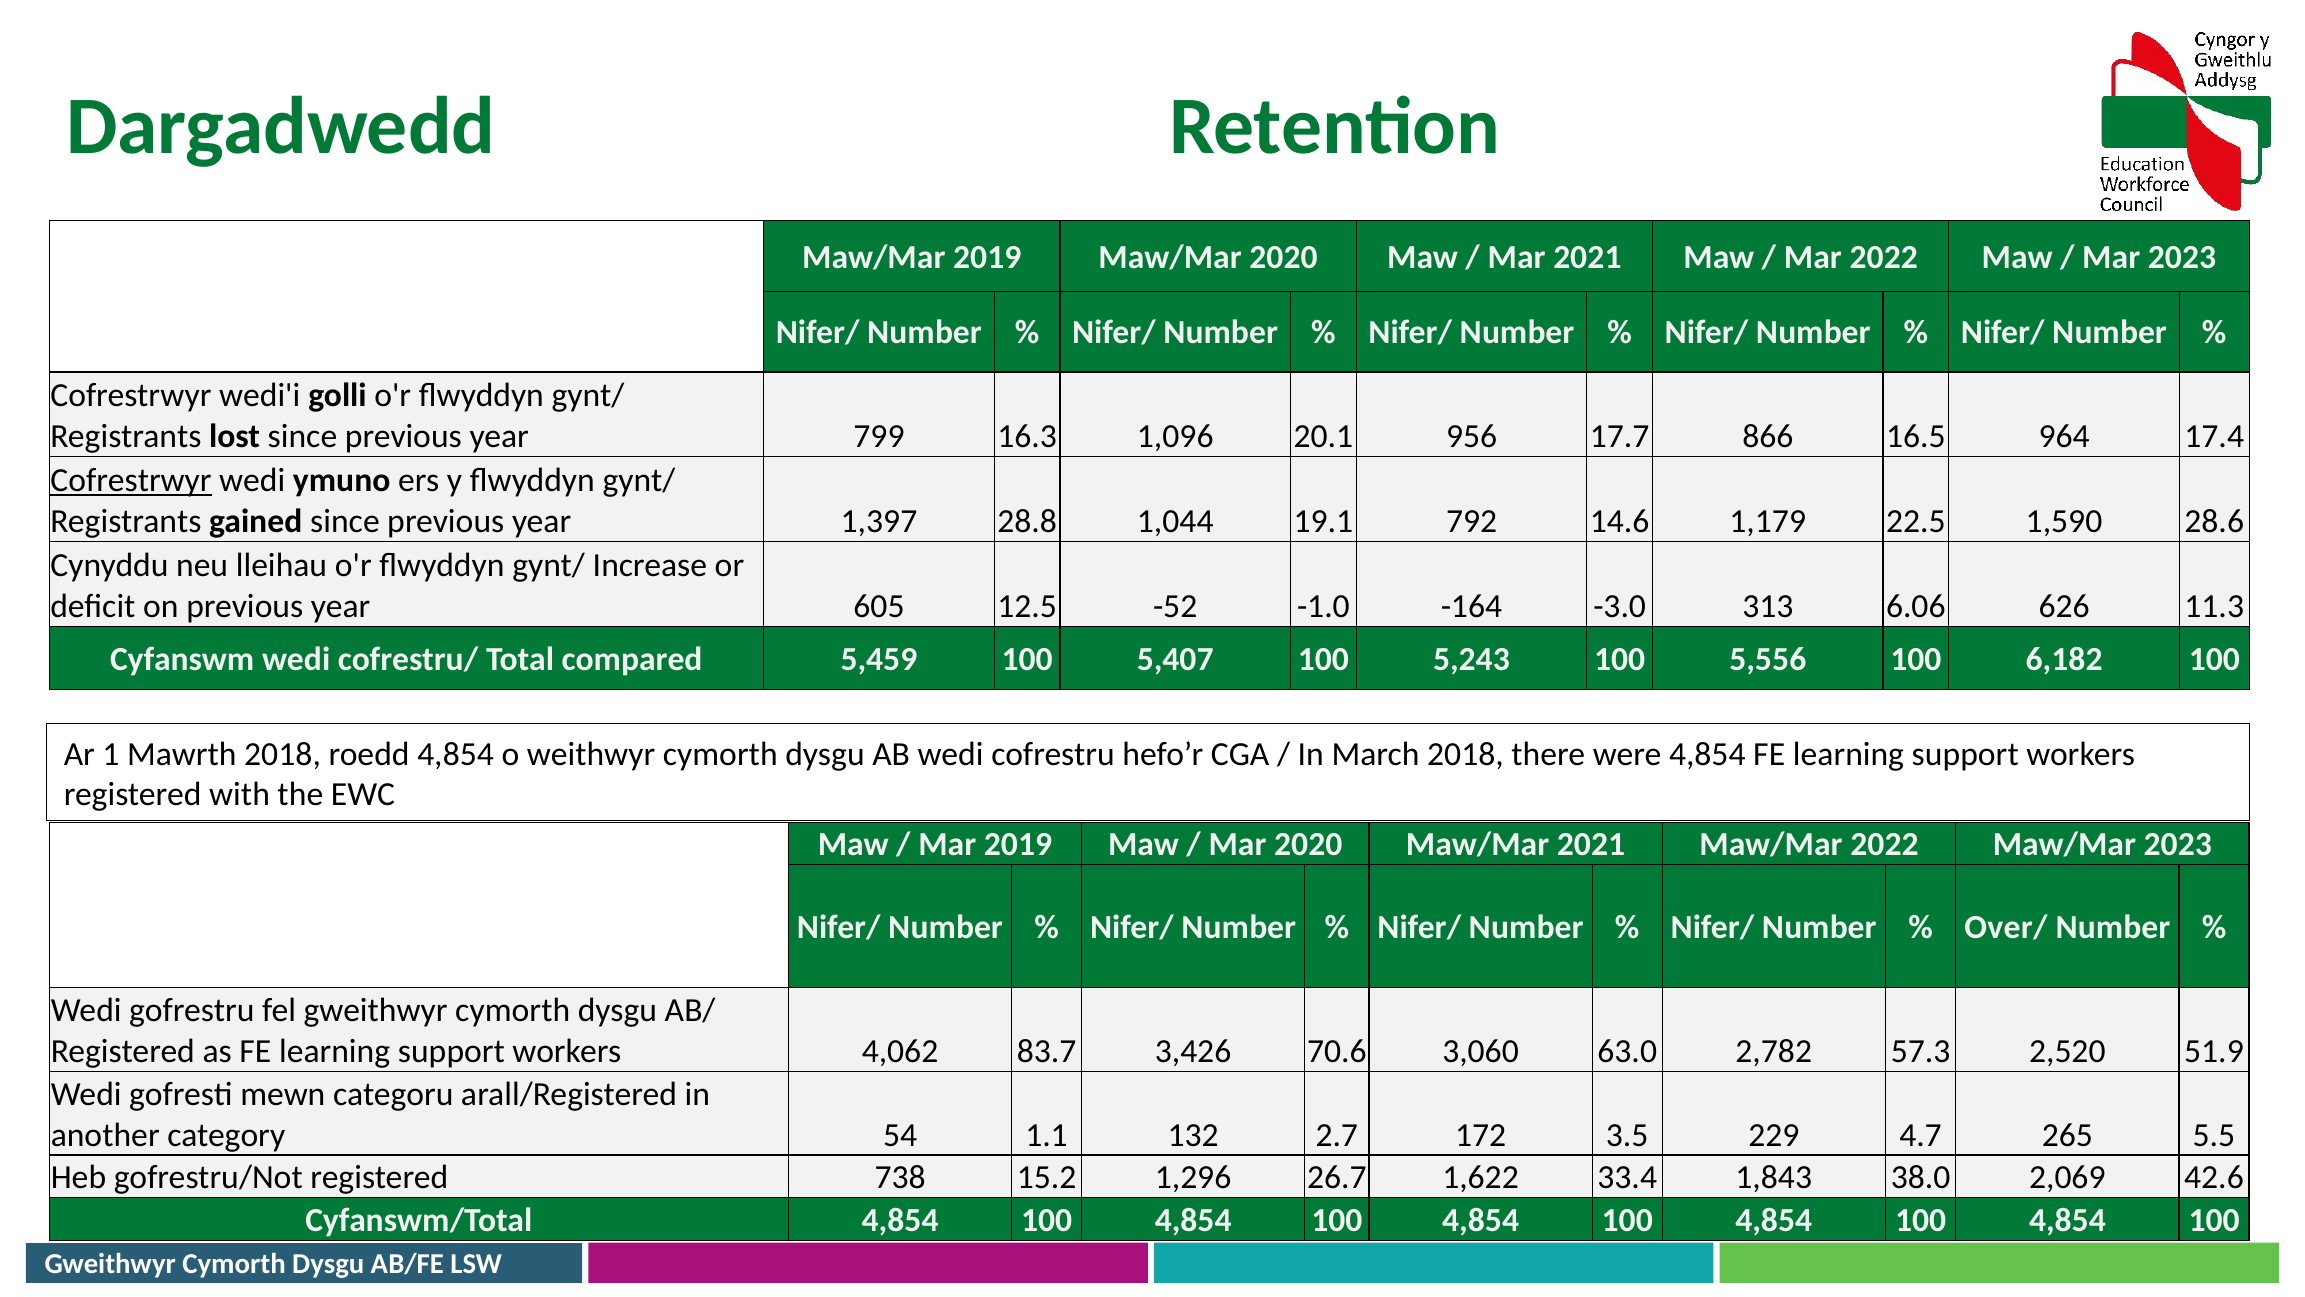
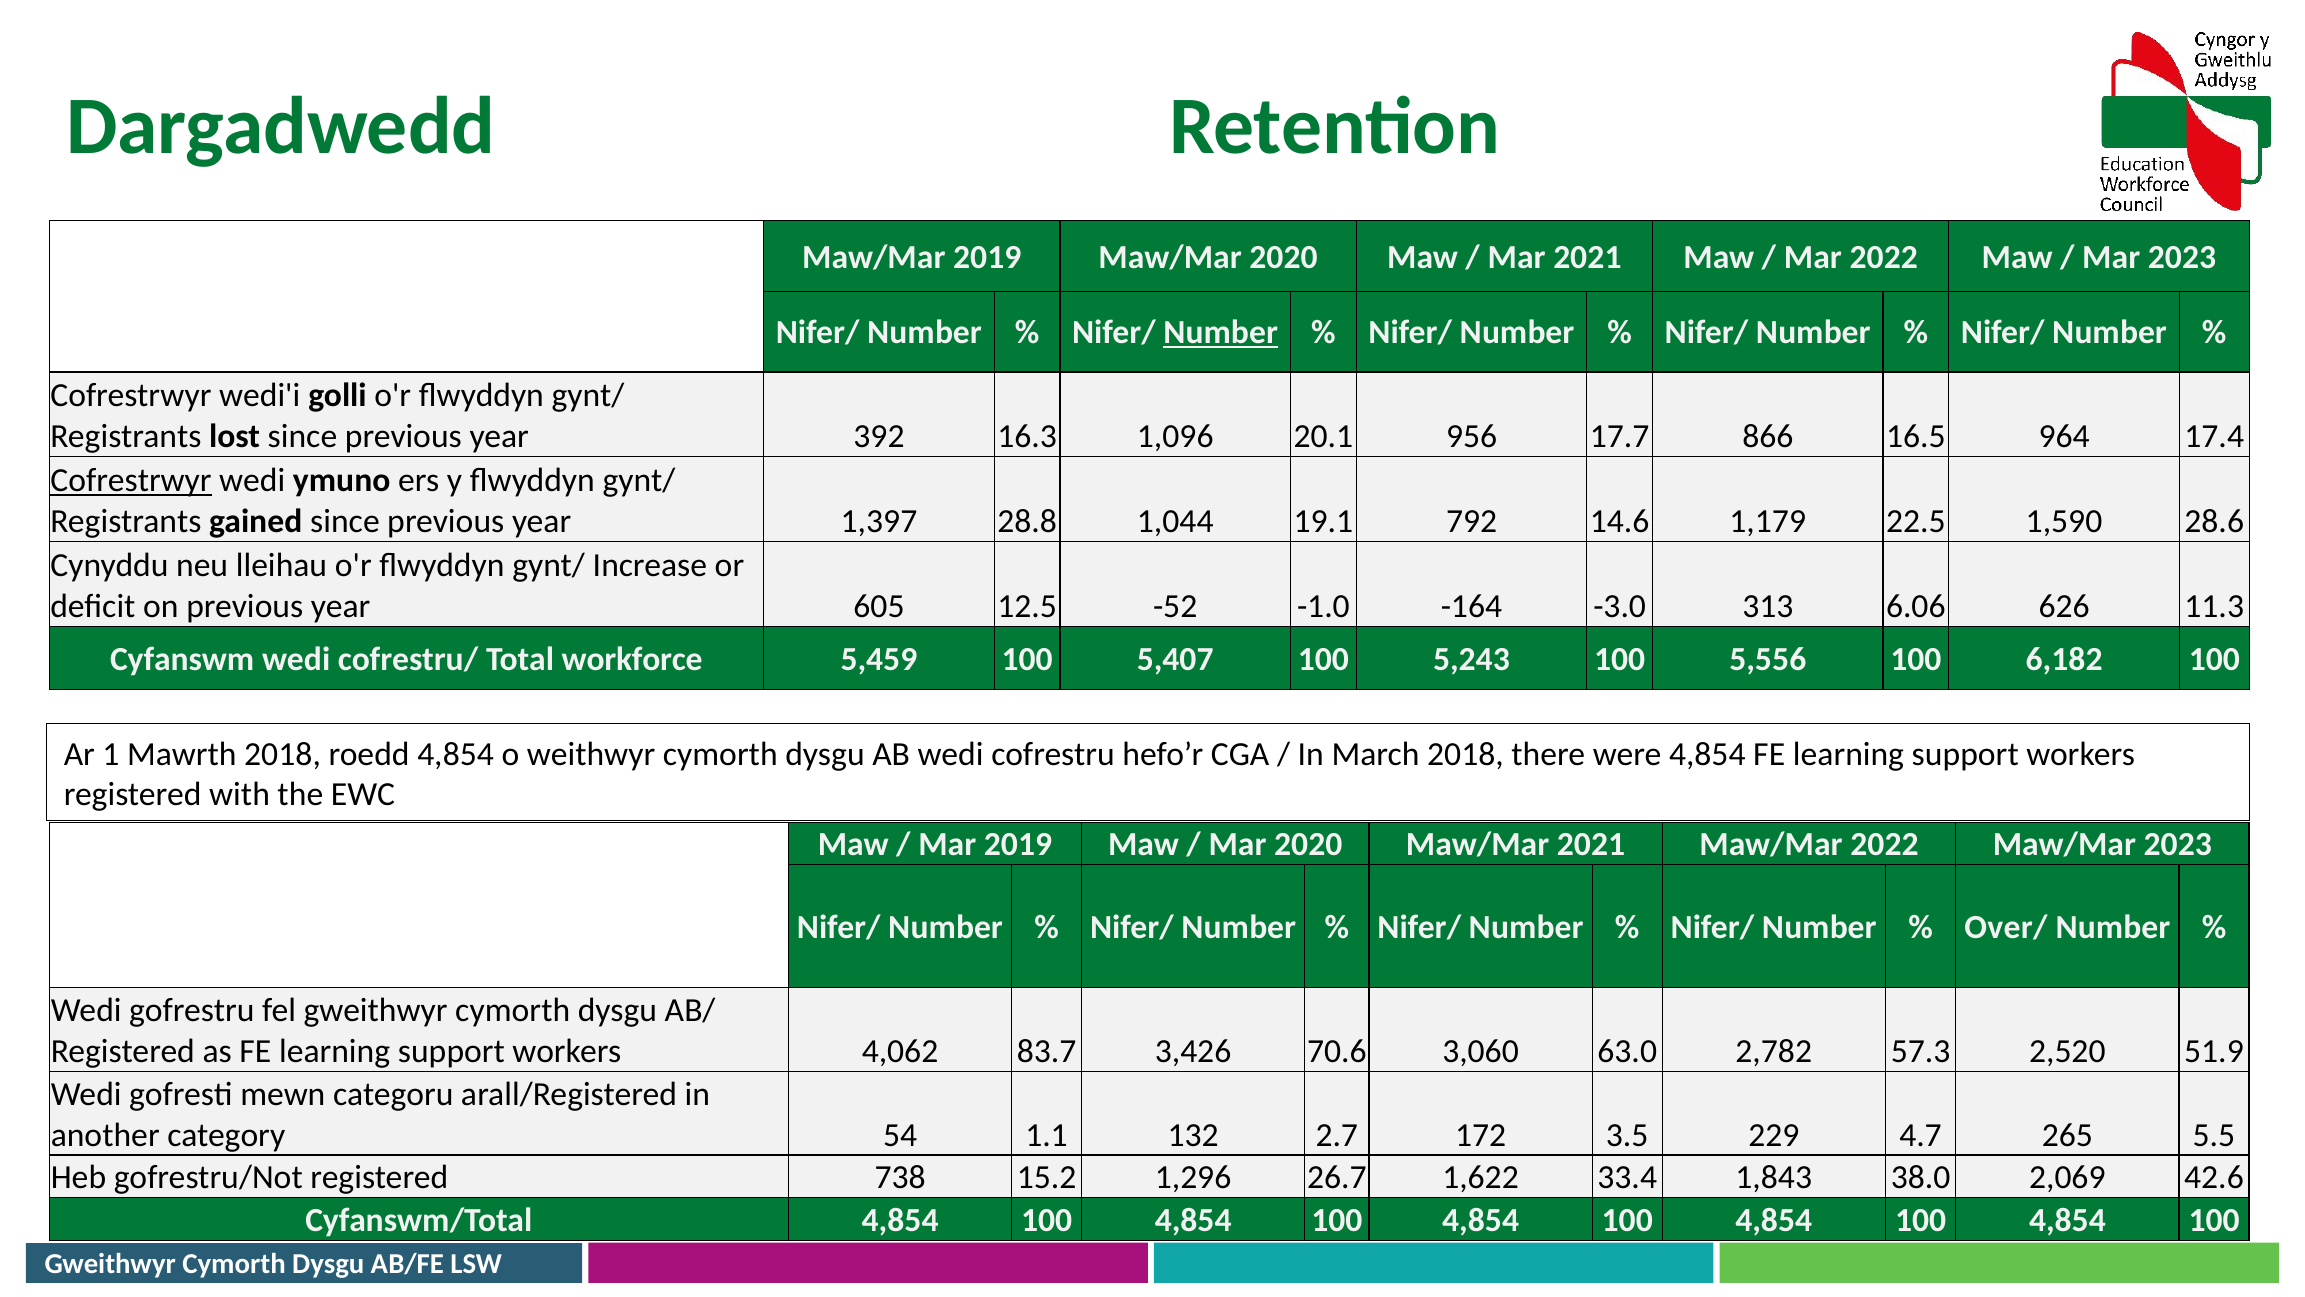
Number at (1221, 333) underline: none -> present
799: 799 -> 392
compared: compared -> workforce
